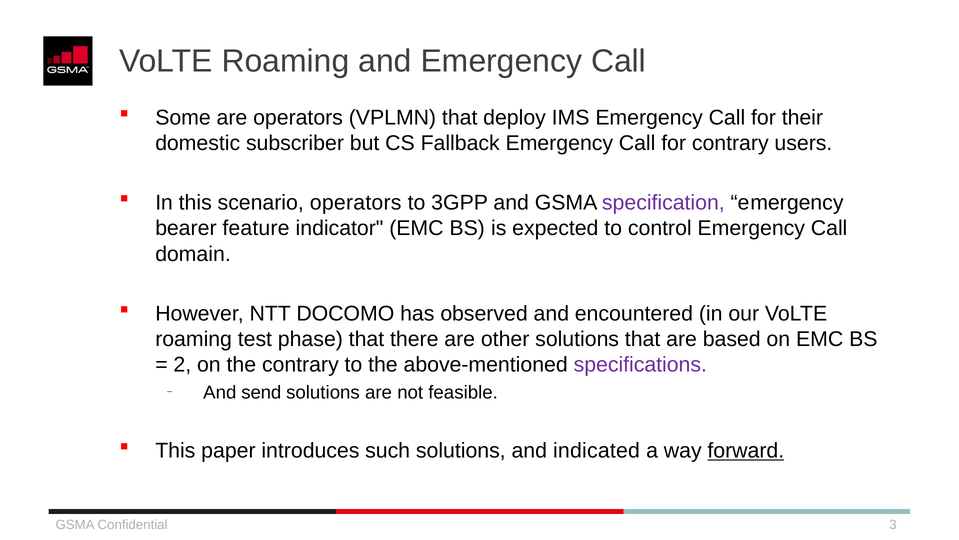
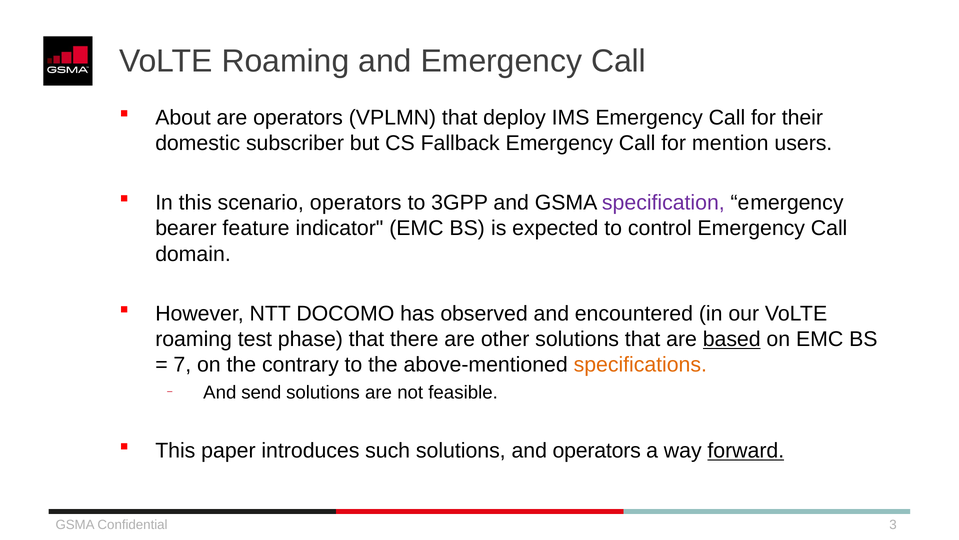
Some: Some -> About
for contrary: contrary -> mention
based underline: none -> present
2: 2 -> 7
specifications colour: purple -> orange
and indicated: indicated -> operators
